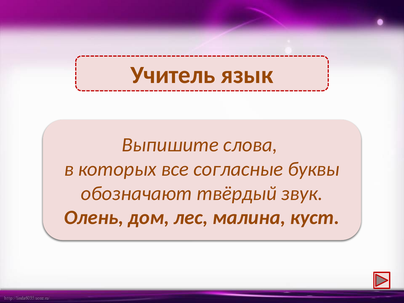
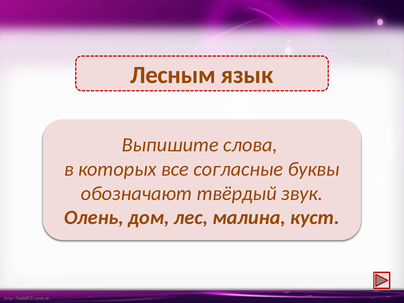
Учитель: Учитель -> Лесным
